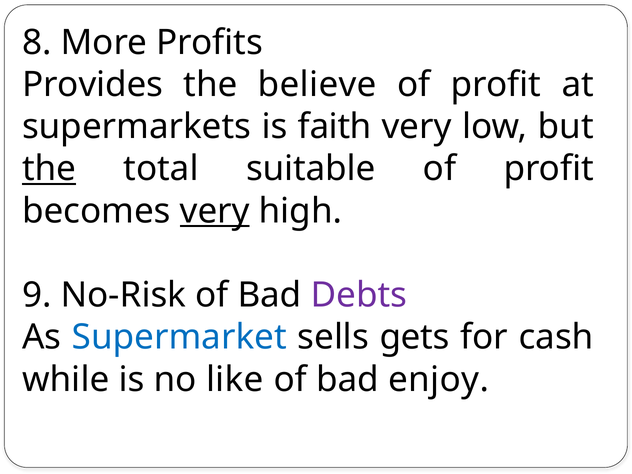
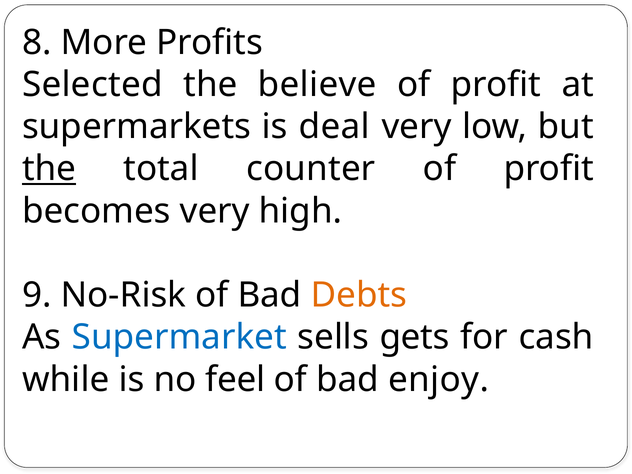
Provides: Provides -> Selected
faith: faith -> deal
suitable: suitable -> counter
very at (215, 211) underline: present -> none
Debts colour: purple -> orange
like: like -> feel
